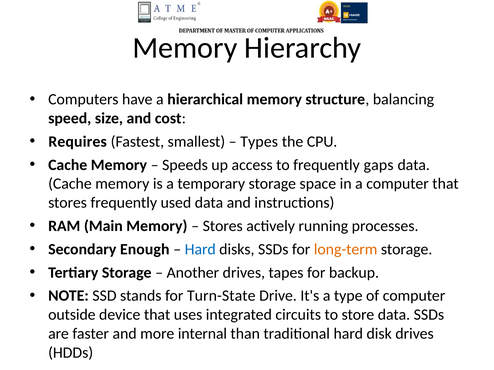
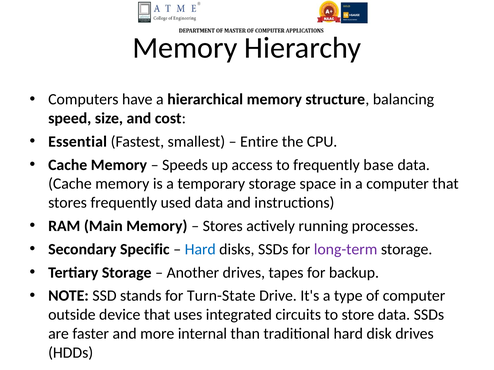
Requires: Requires -> Essential
Types: Types -> Entire
gaps: gaps -> base
Enough: Enough -> Specific
long-term colour: orange -> purple
